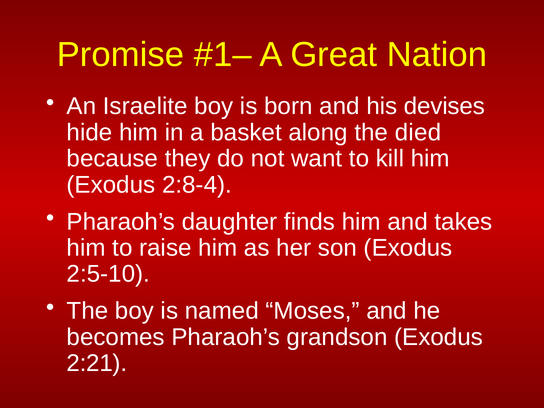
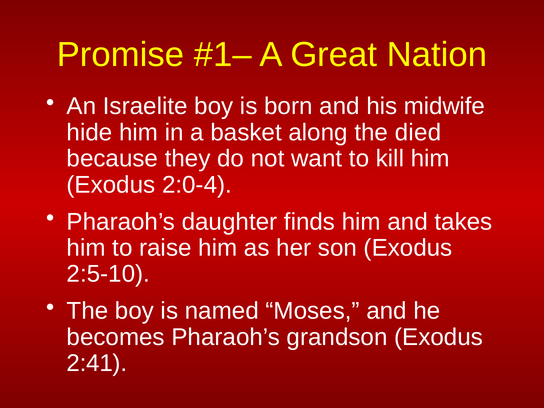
devises: devises -> midwife
2:8-4: 2:8-4 -> 2:0-4
2:21: 2:21 -> 2:41
